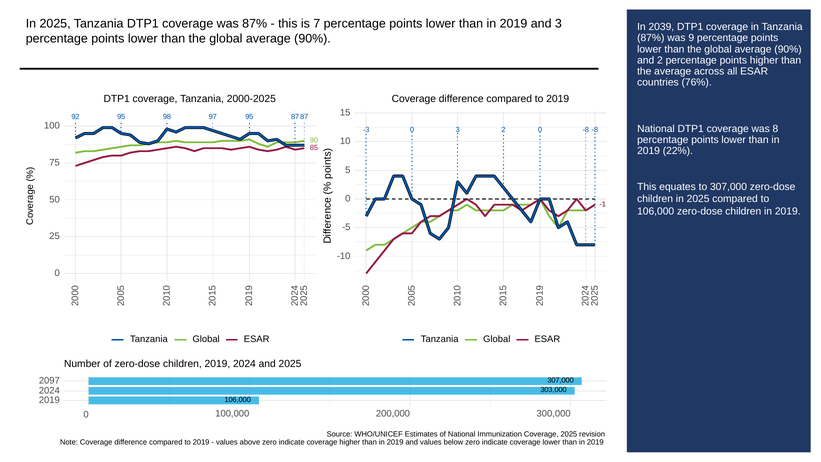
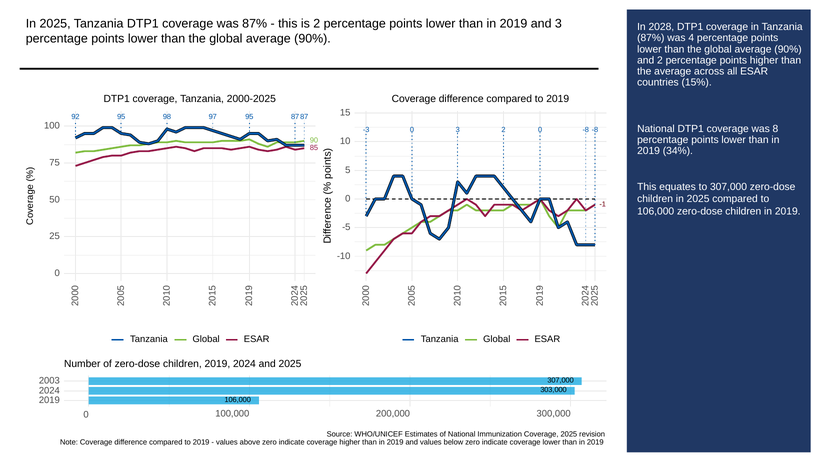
is 7: 7 -> 2
2039: 2039 -> 2028
was 9: 9 -> 4
76%: 76% -> 15%
22%: 22% -> 34%
2097: 2097 -> 2003
